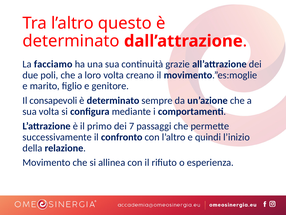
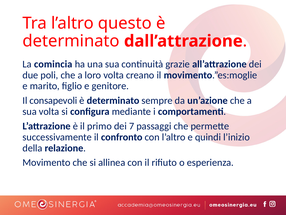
facciamo: facciamo -> comincia
